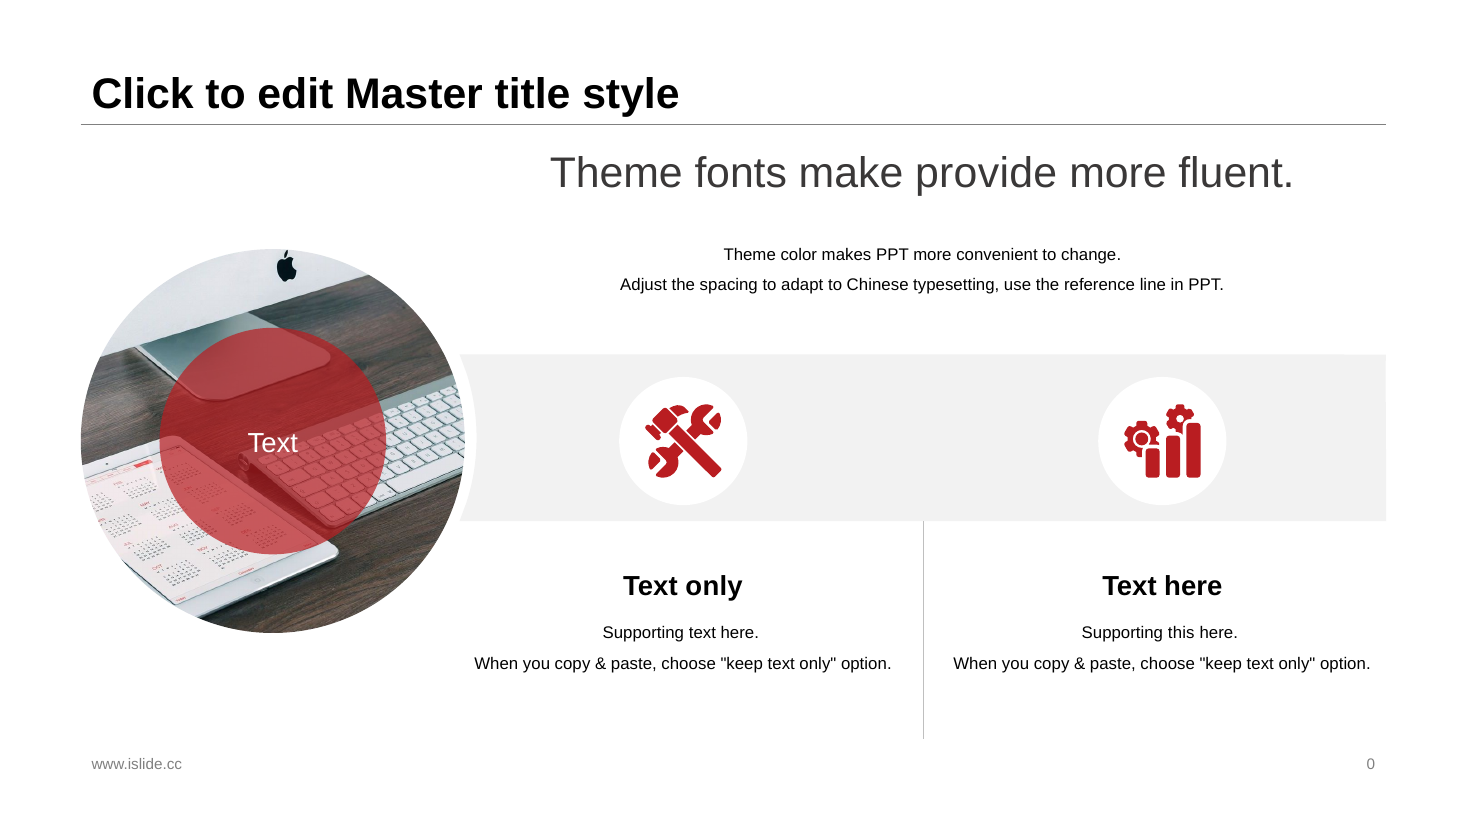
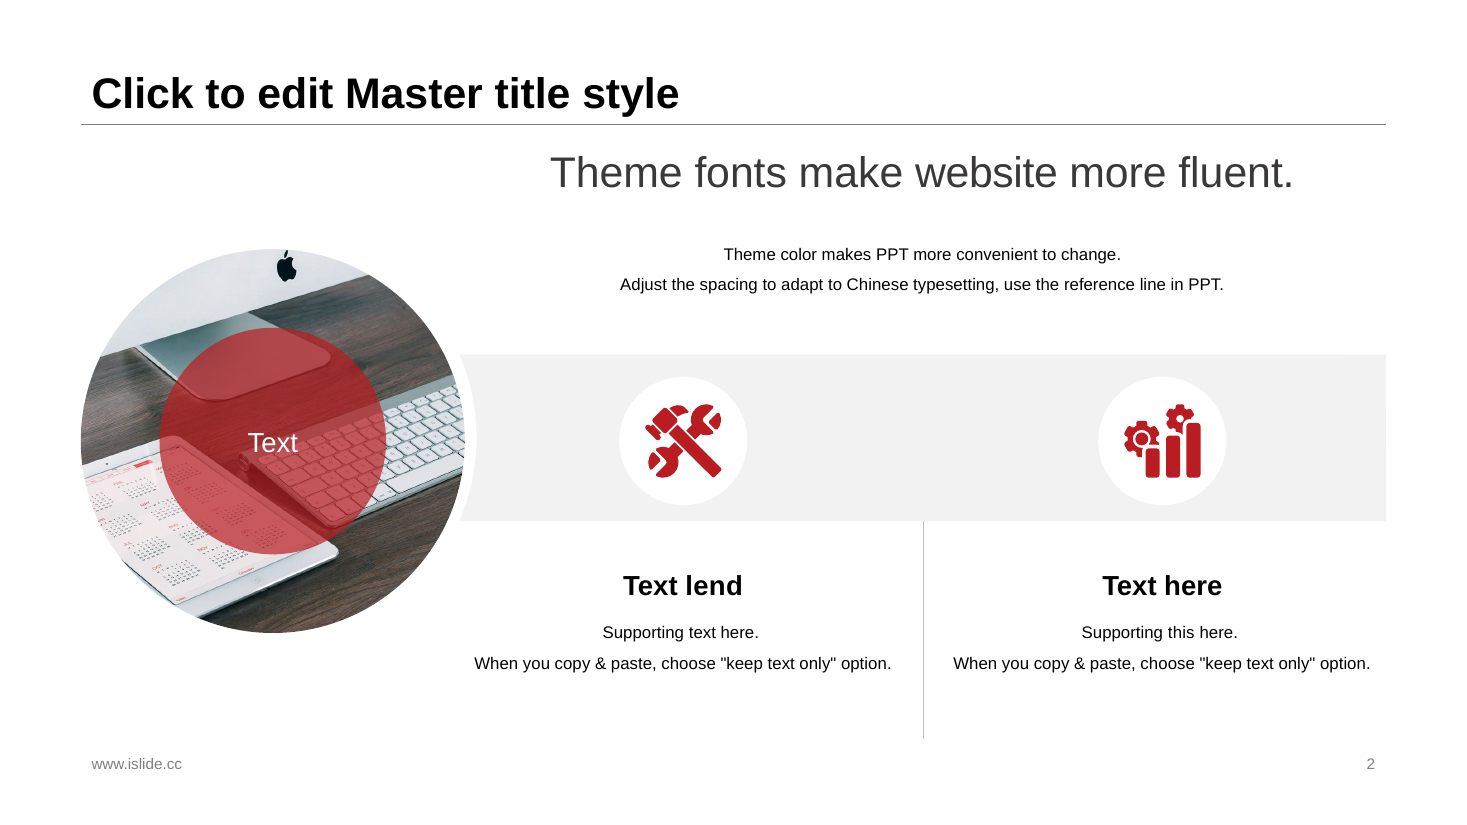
provide: provide -> website
only at (714, 586): only -> lend
0: 0 -> 2
